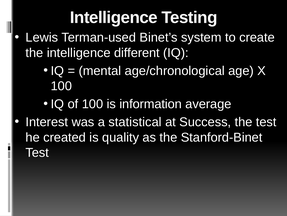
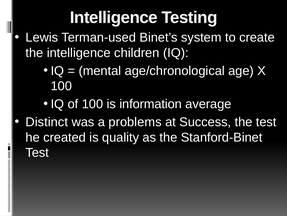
different: different -> children
Interest: Interest -> Distinct
statistical: statistical -> problems
